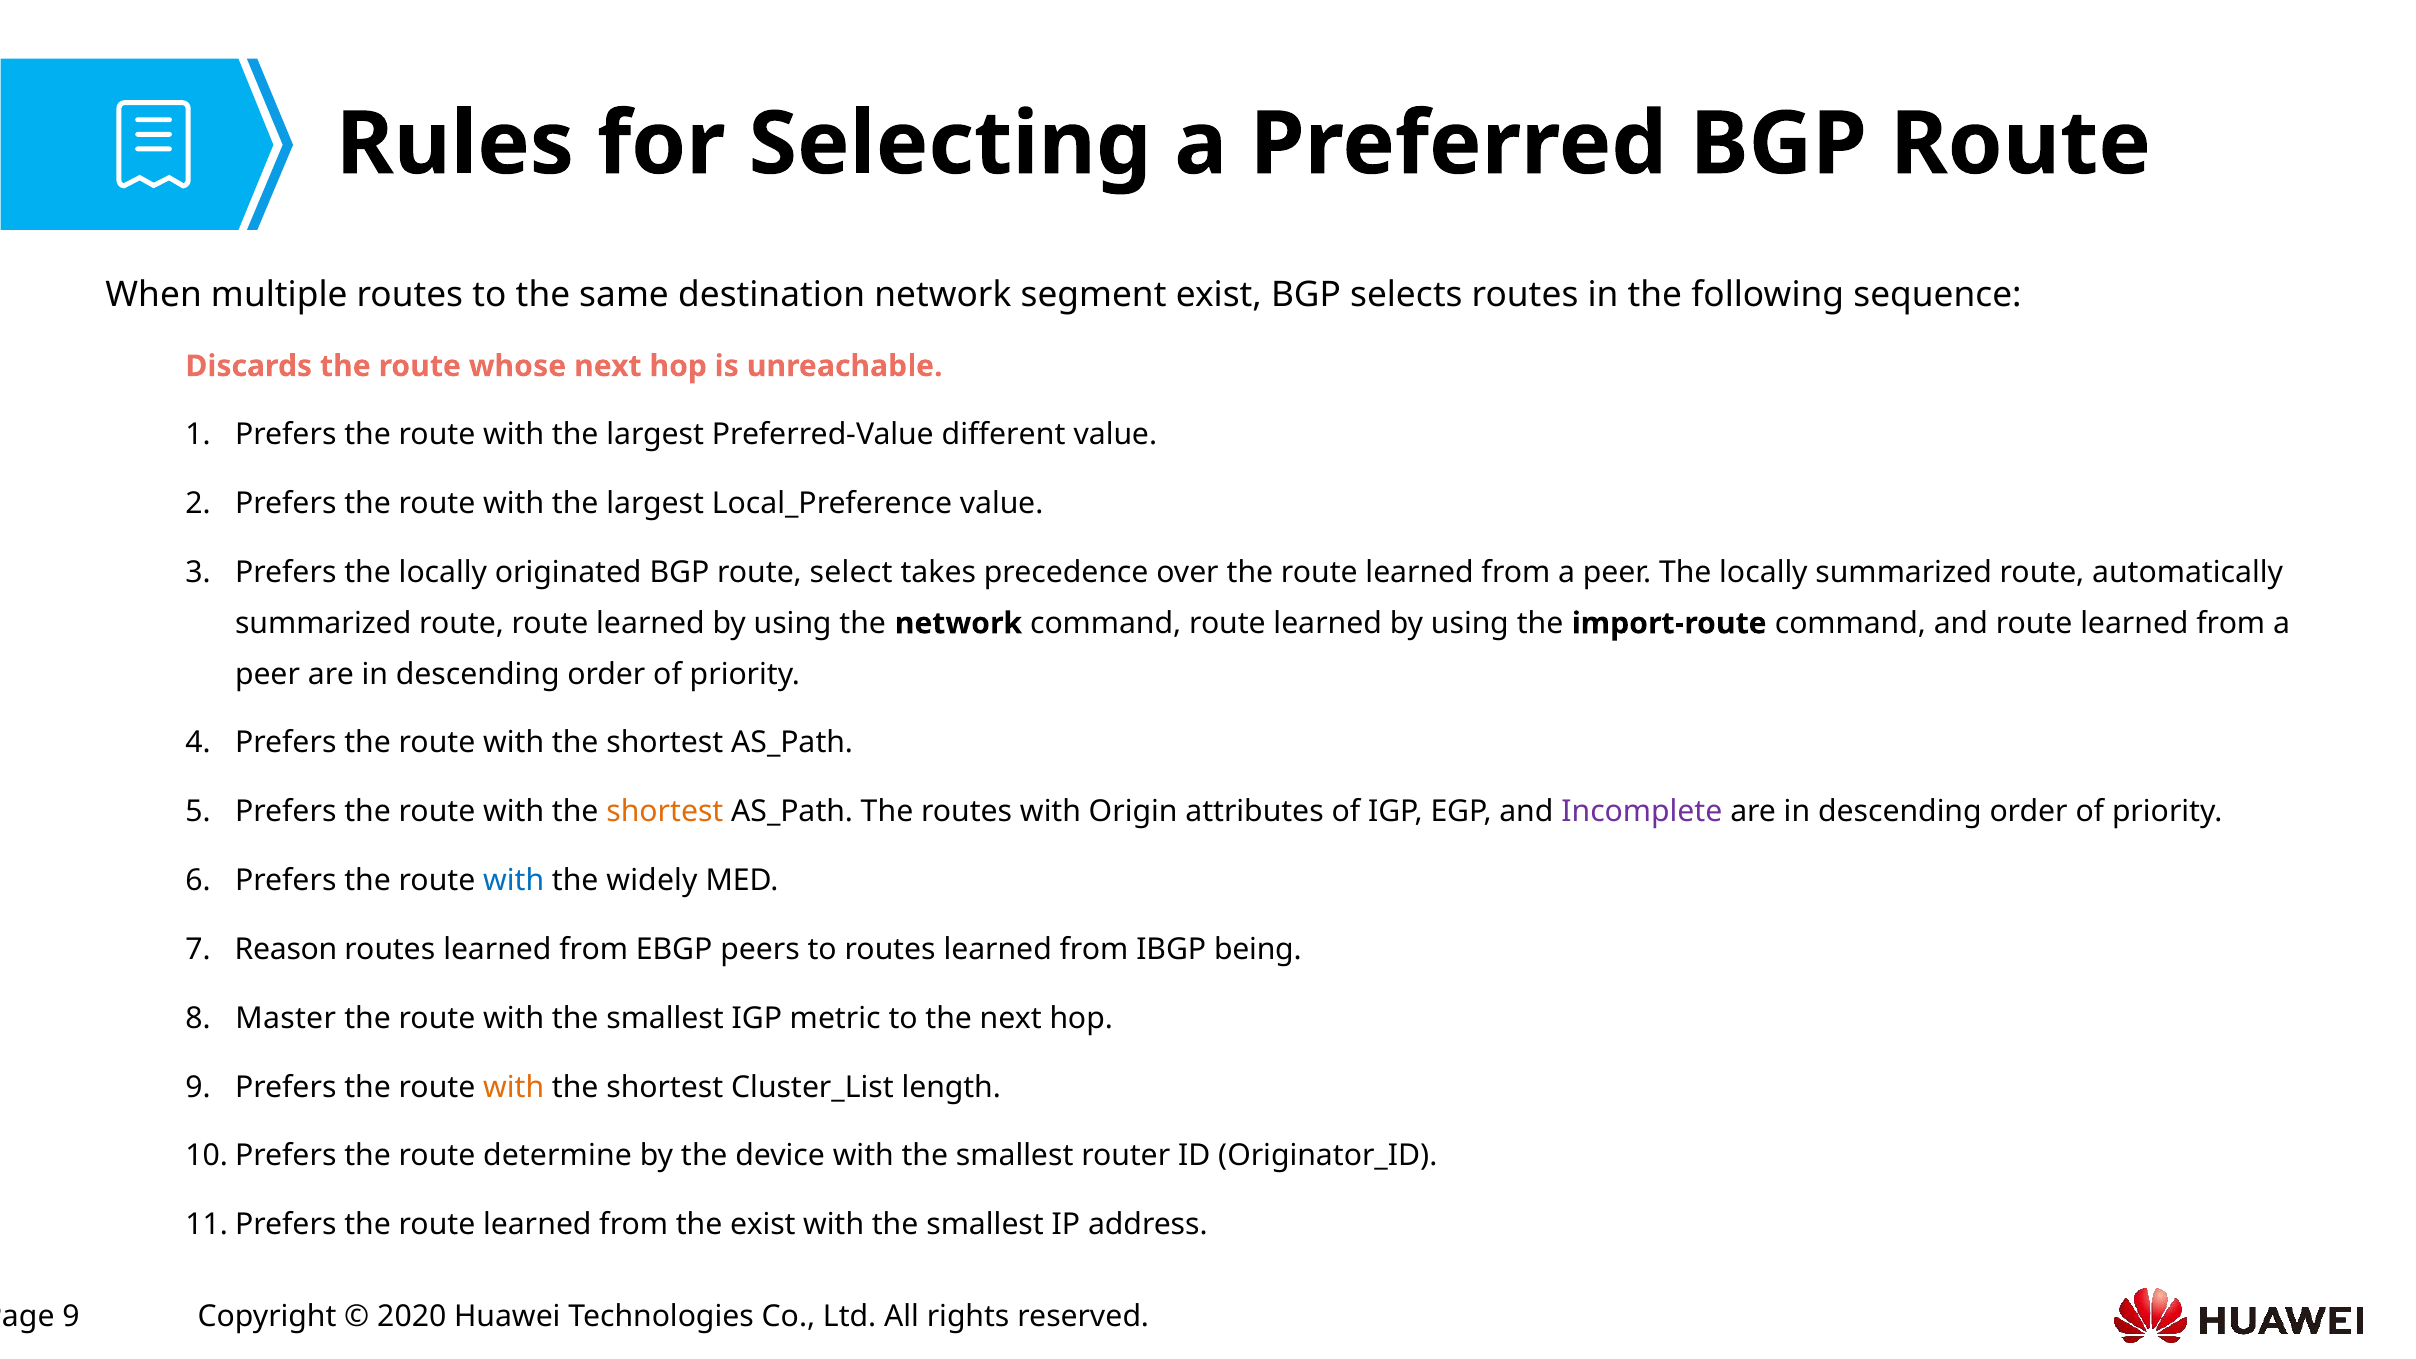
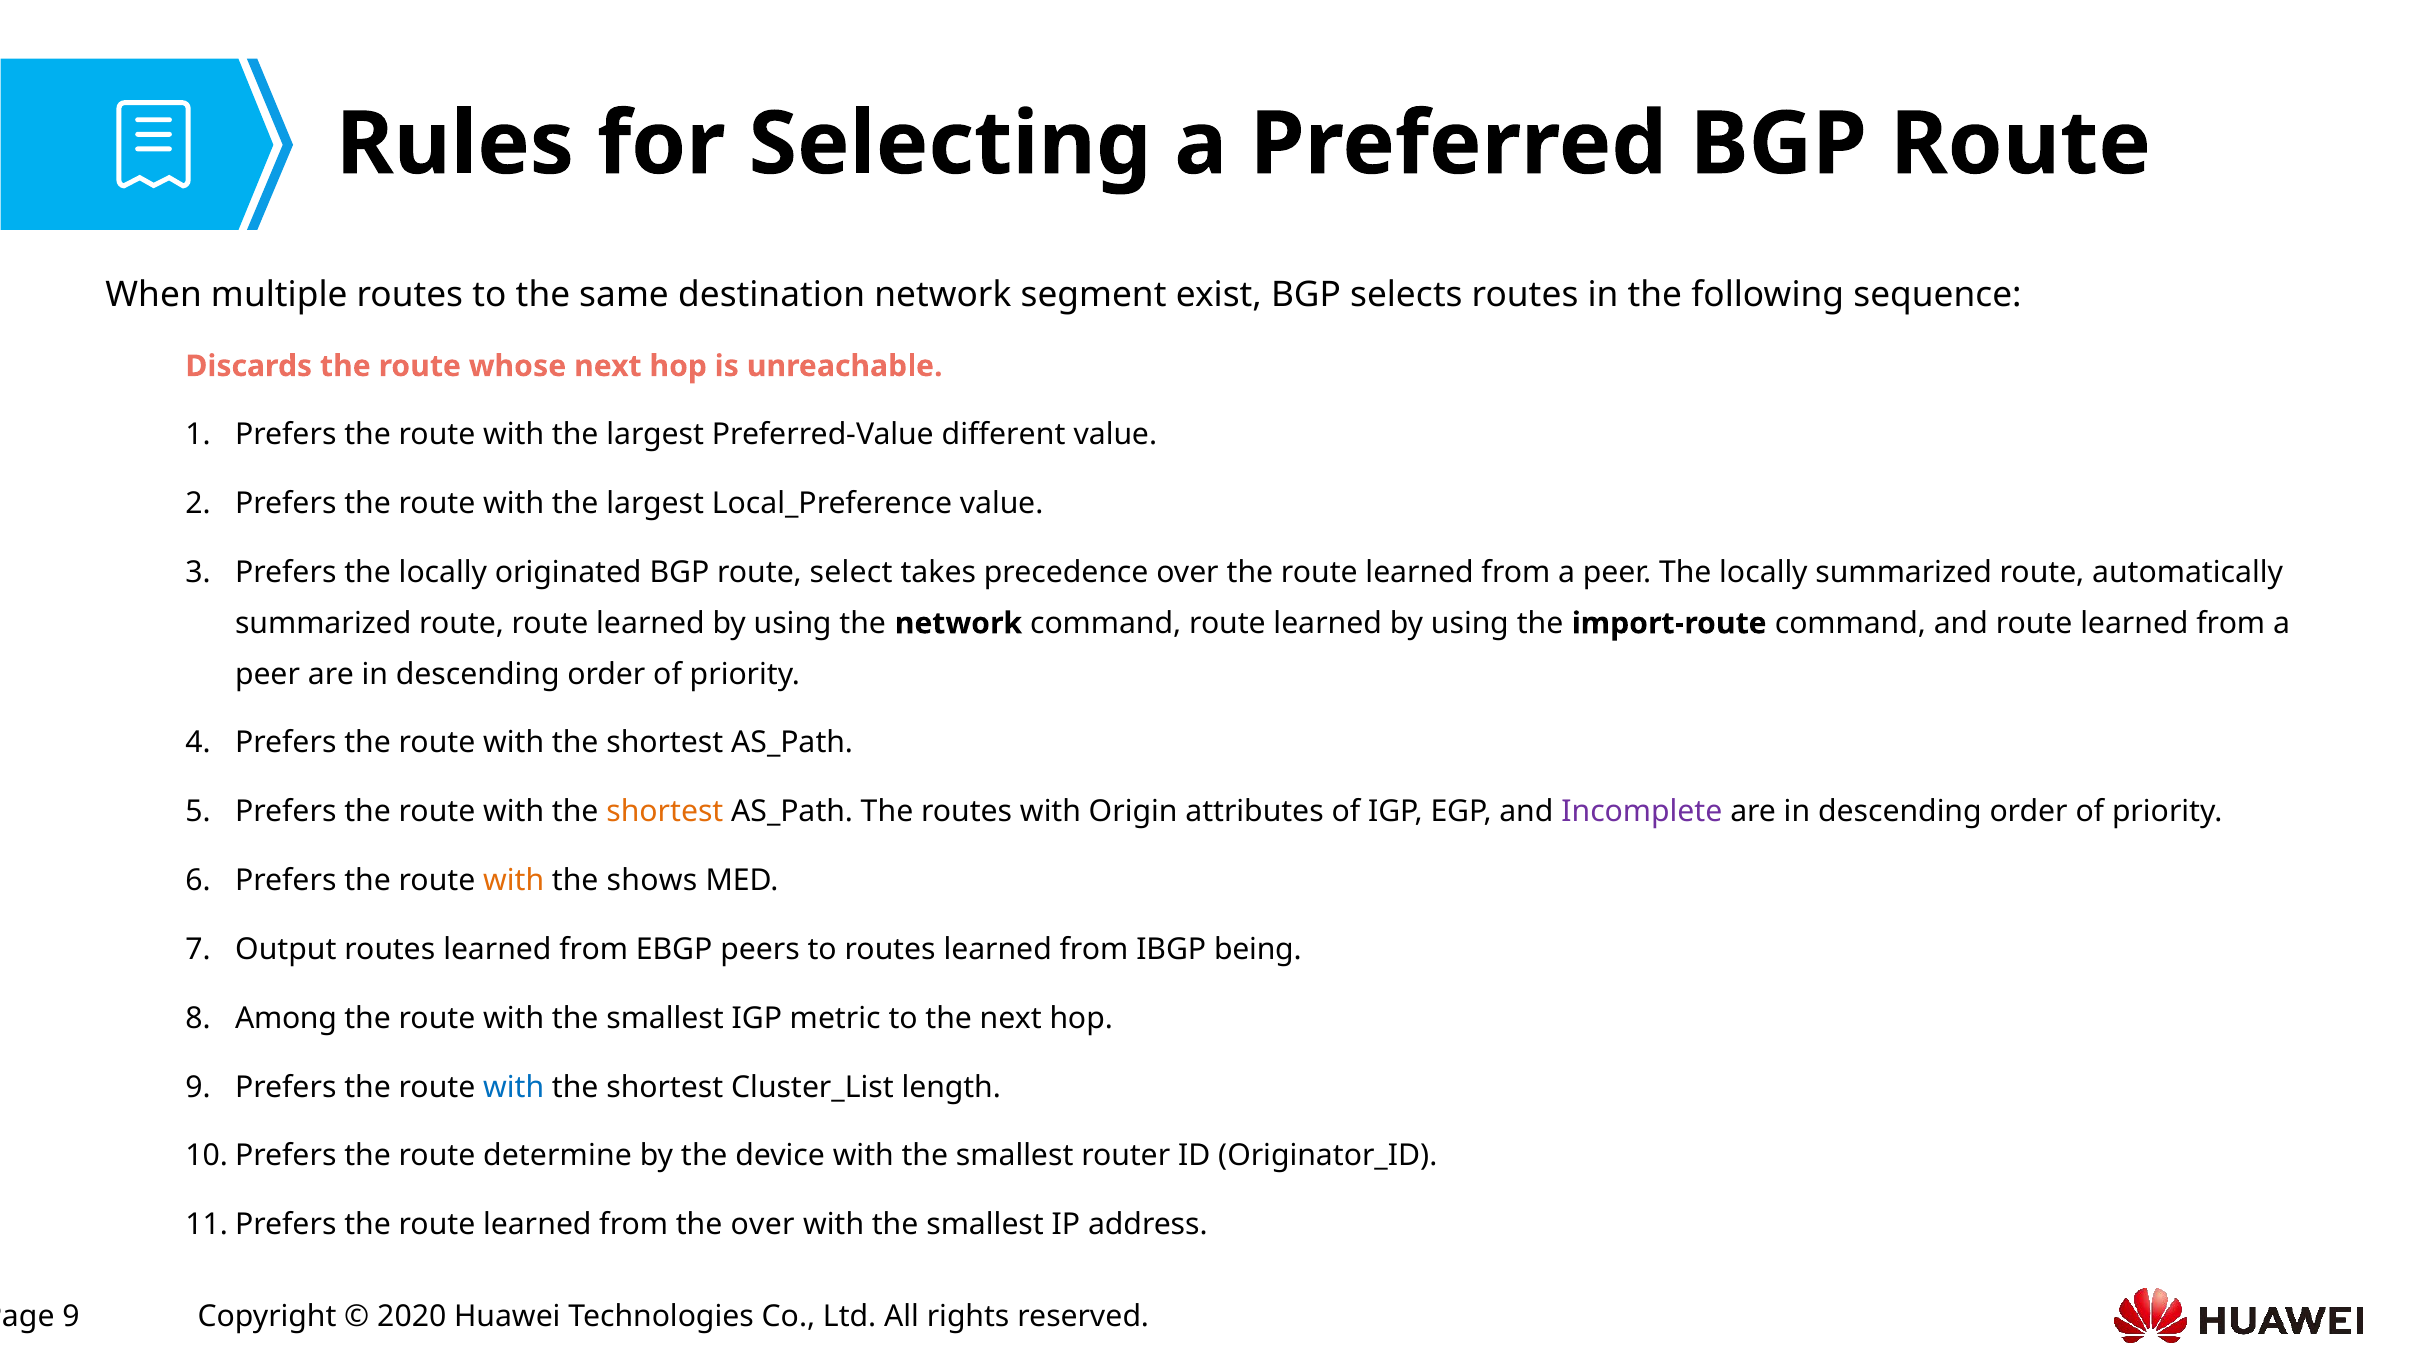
with at (514, 881) colour: blue -> orange
widely: widely -> shows
Reason: Reason -> Output
Master: Master -> Among
with at (514, 1087) colour: orange -> blue
the exist: exist -> over
